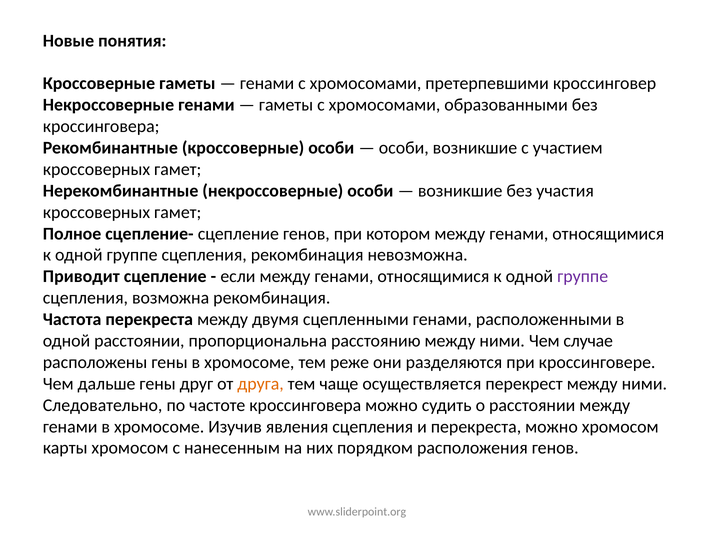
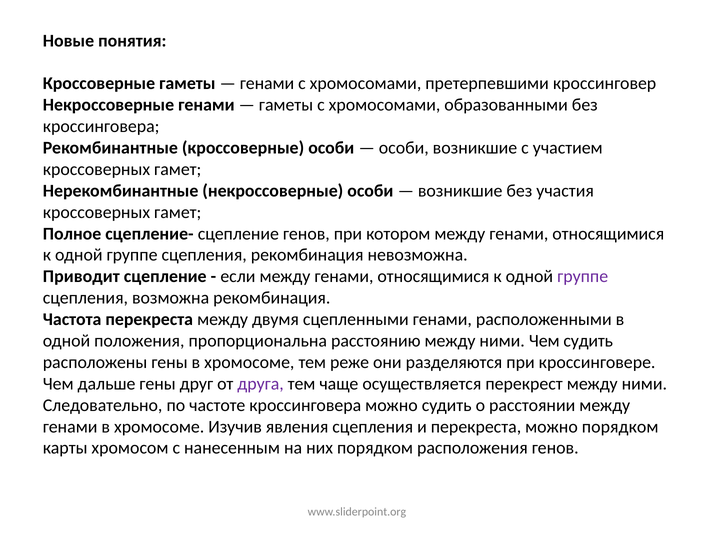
одной расстоянии: расстоянии -> положения
Чем случае: случае -> судить
друга colour: orange -> purple
можно хромосом: хромосом -> порядком
